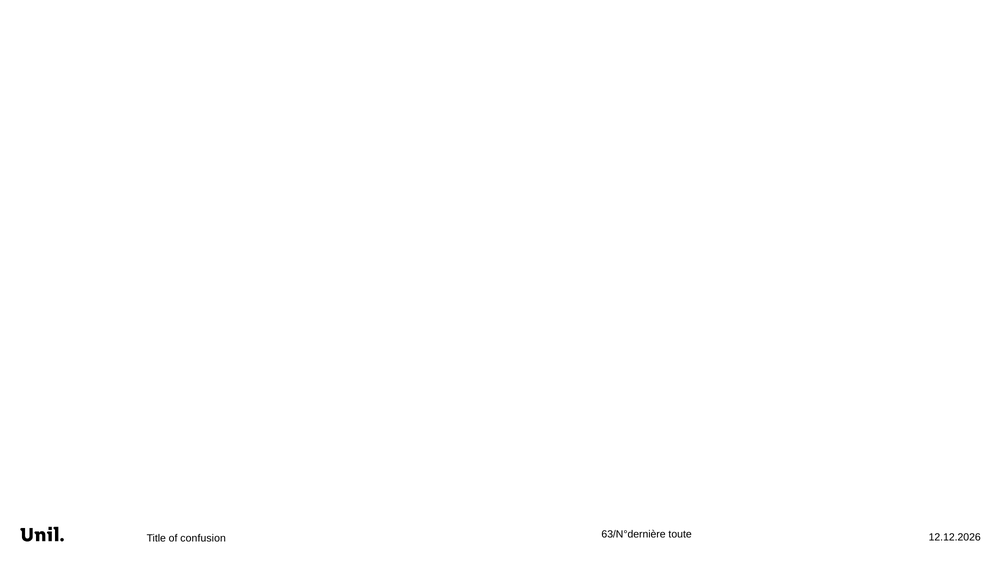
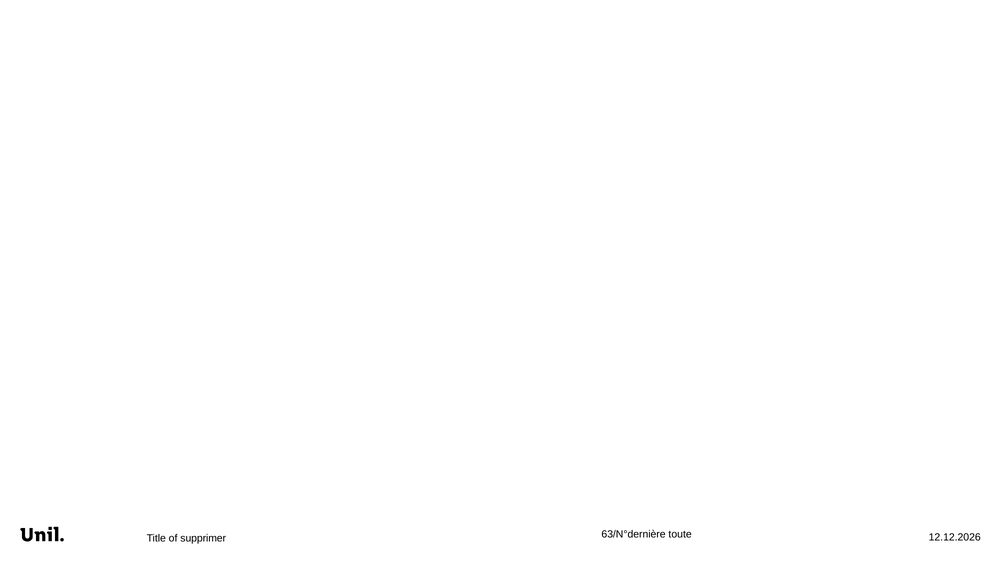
confusion: confusion -> supprimer
